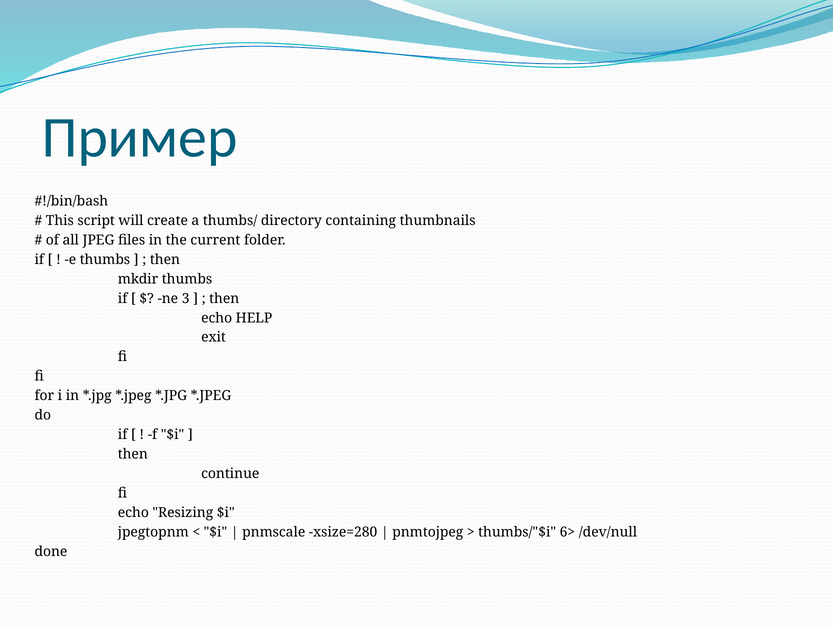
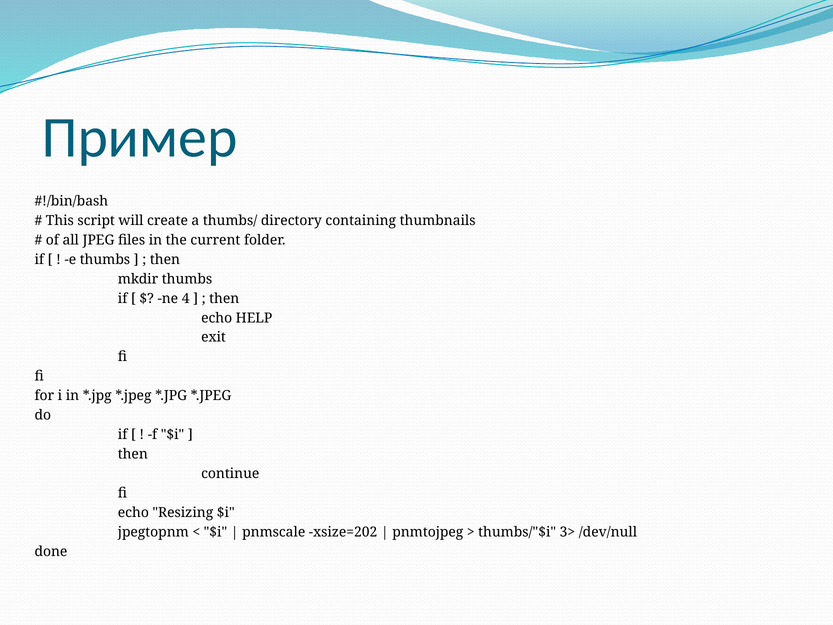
3: 3 -> 4
xsize=280: xsize=280 -> xsize=202
6>: 6> -> 3>
